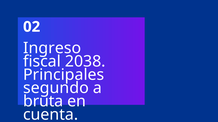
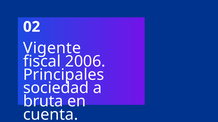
Ingreso: Ingreso -> Vigente
2038: 2038 -> 2006
segundo: segundo -> sociedad
